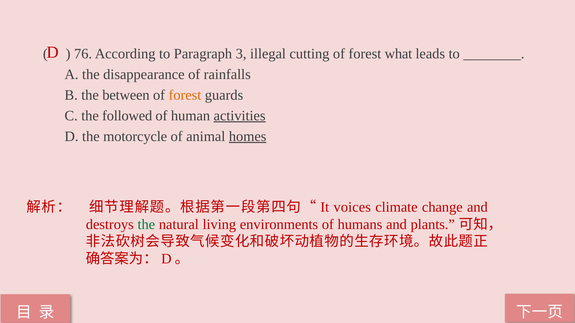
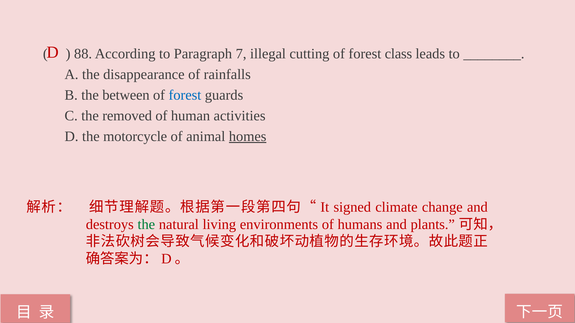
76: 76 -> 88
3: 3 -> 7
what: what -> class
forest at (185, 95) colour: orange -> blue
followed: followed -> removed
activities underline: present -> none
voices: voices -> signed
